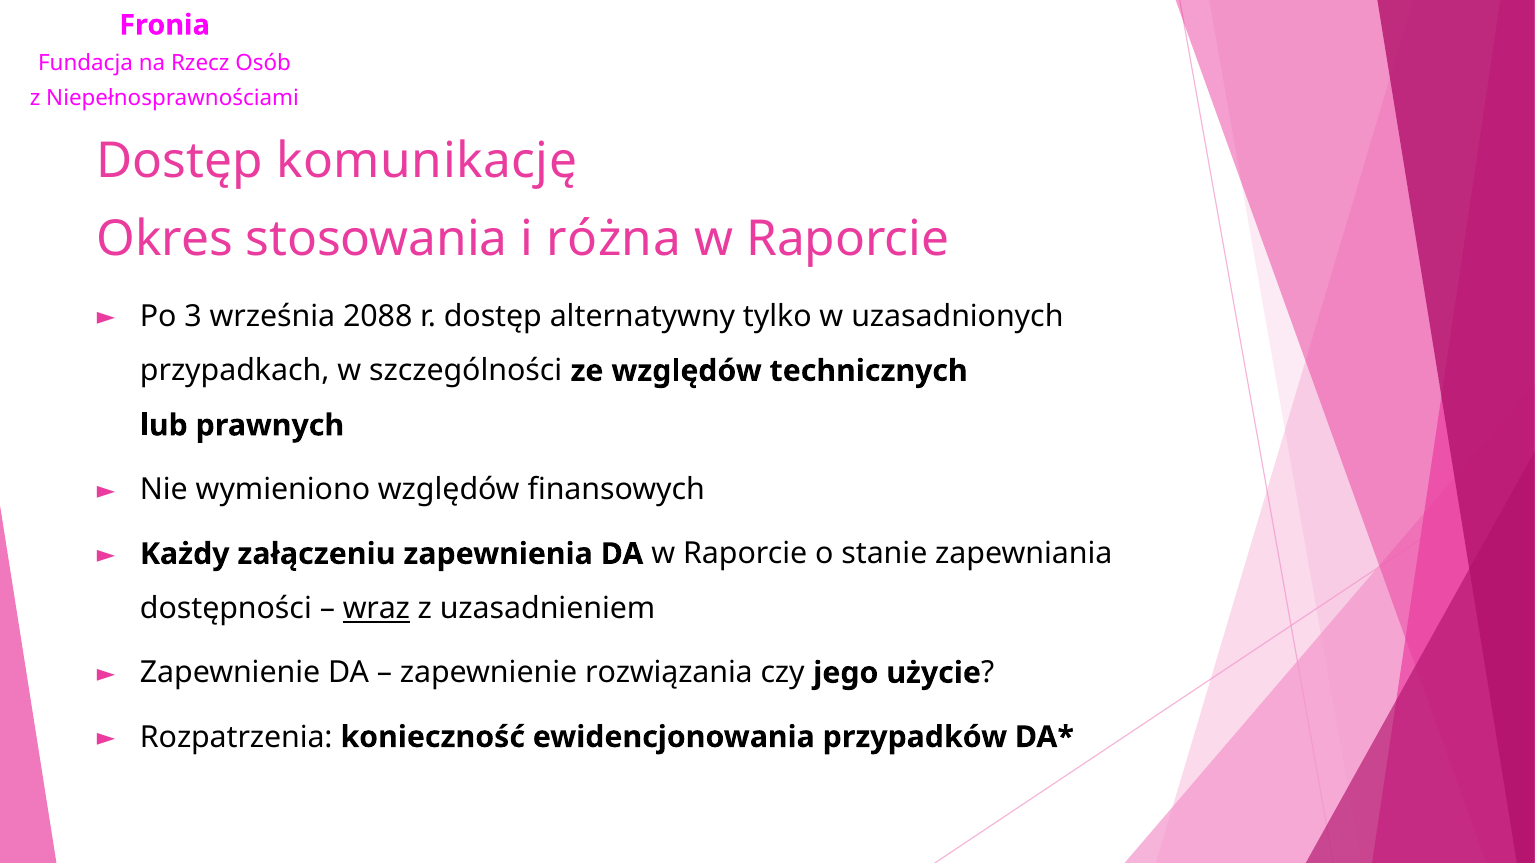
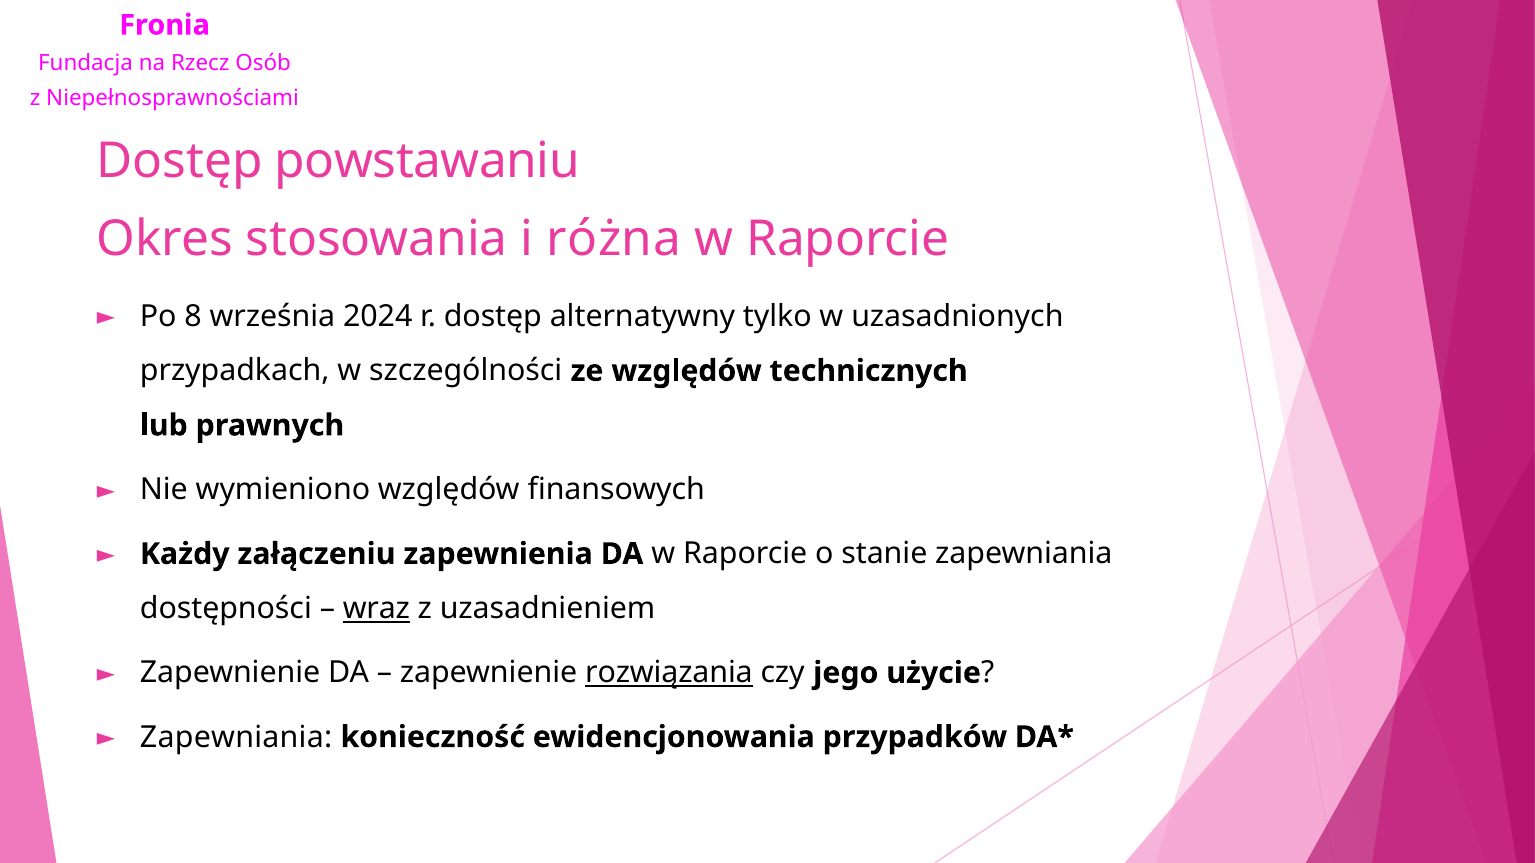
komunikację: komunikację -> powstawaniu
3: 3 -> 8
2088: 2088 -> 2024
rozwiązania underline: none -> present
Rozpatrzenia at (236, 737): Rozpatrzenia -> Zapewniania
